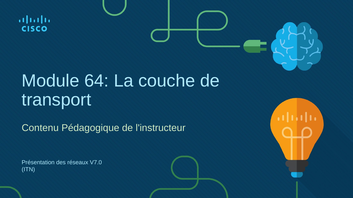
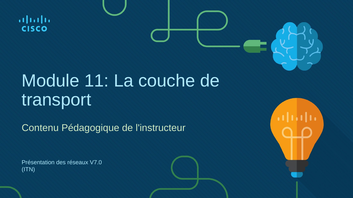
64: 64 -> 11
